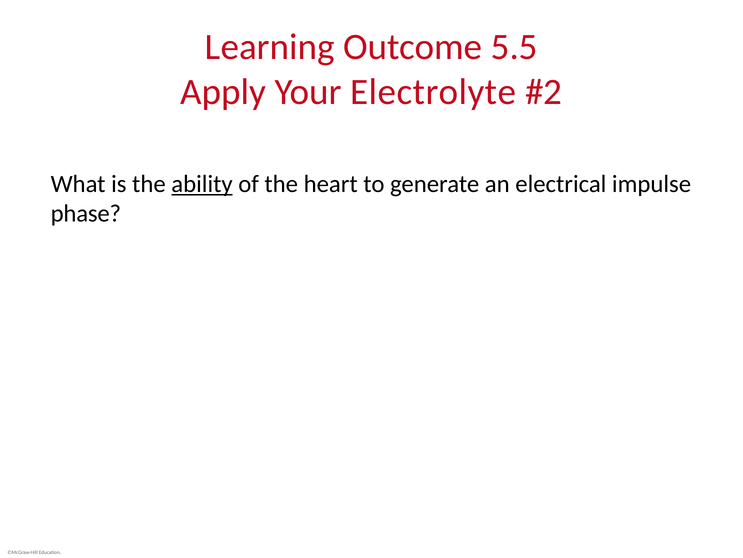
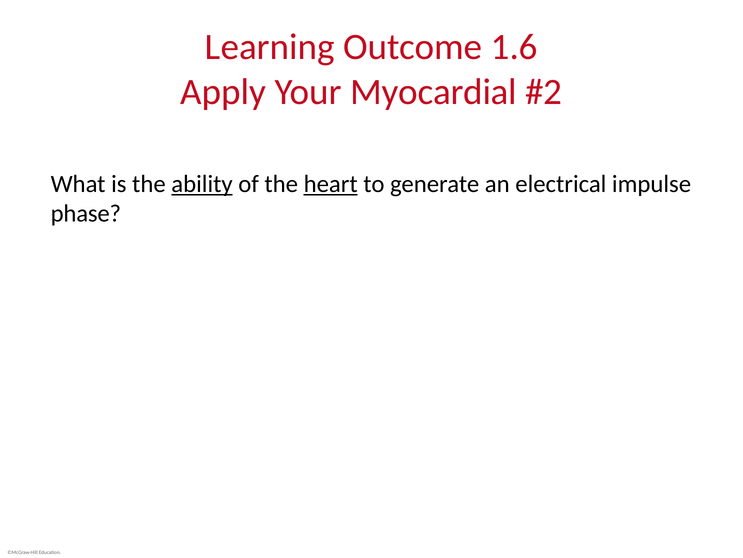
5.5: 5.5 -> 1.6
Electrolyte: Electrolyte -> Myocardial
heart underline: none -> present
